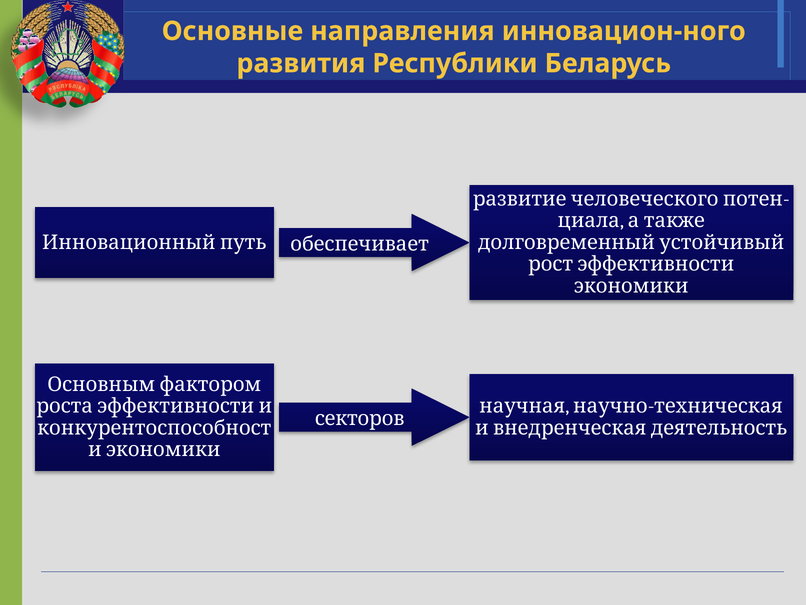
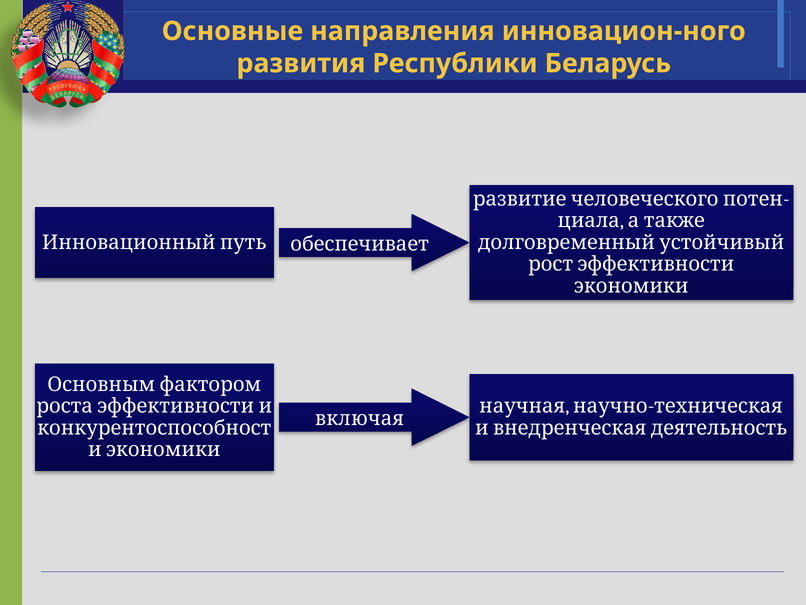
секторов: секторов -> включая
